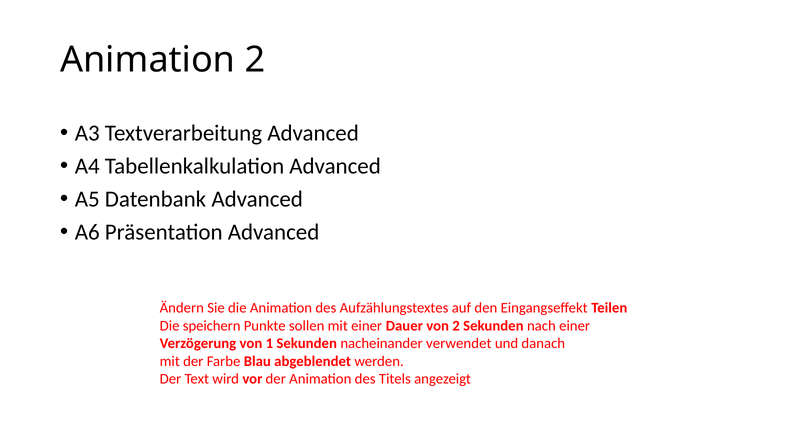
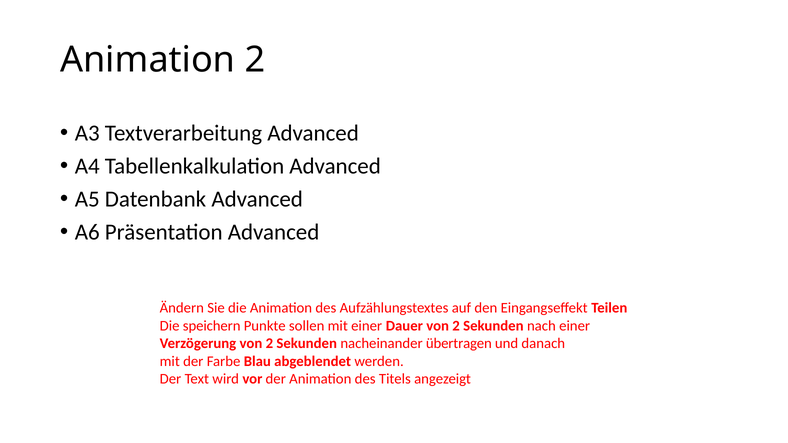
Verzögerung von 1: 1 -> 2
verwendet: verwendet -> übertragen
